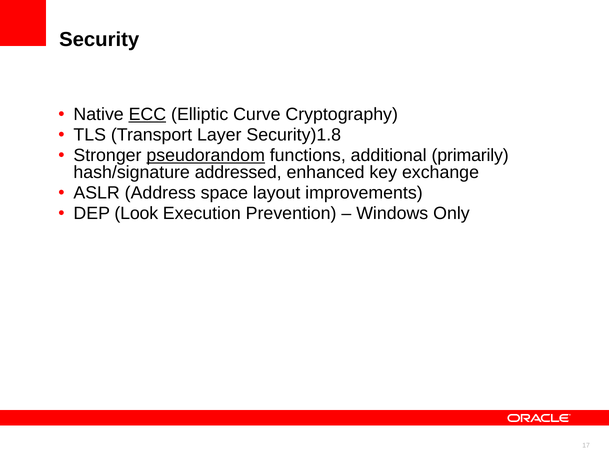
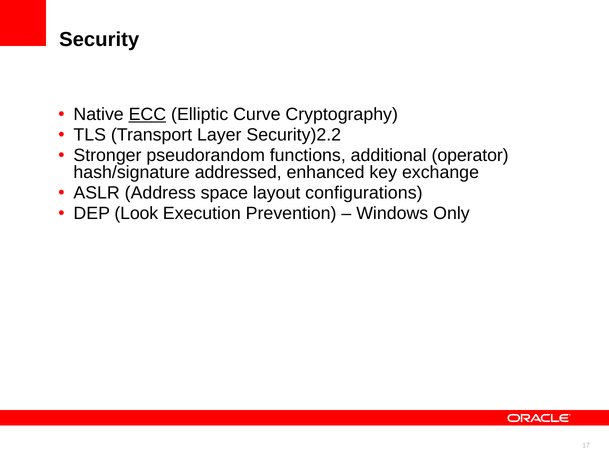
Security)1.8: Security)1.8 -> Security)2.2
pseudorandom underline: present -> none
primarily: primarily -> operator
improvements: improvements -> configurations
